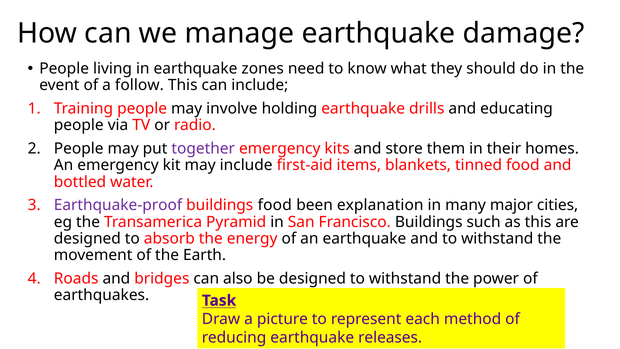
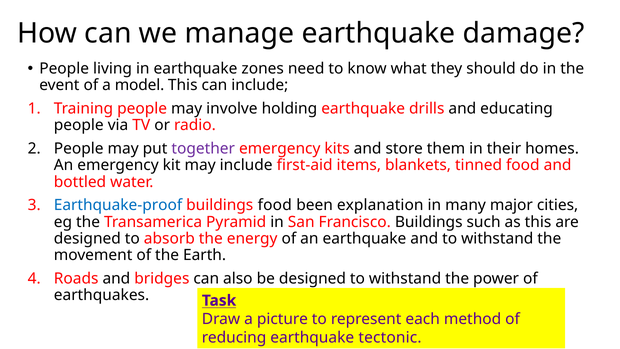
follow: follow -> model
Earthquake-proof colour: purple -> blue
releases: releases -> tectonic
